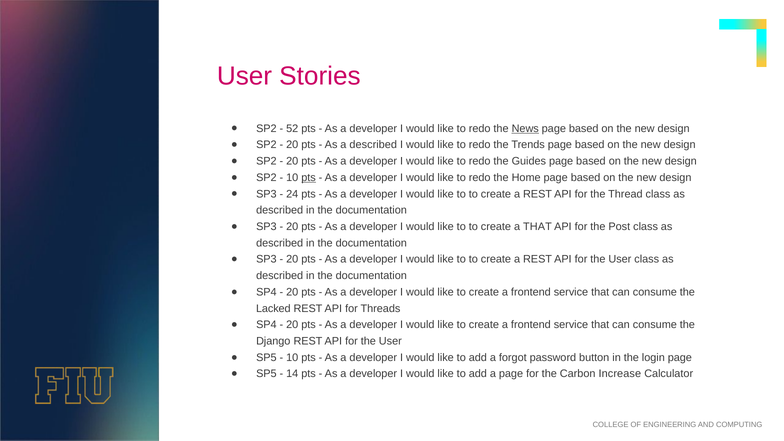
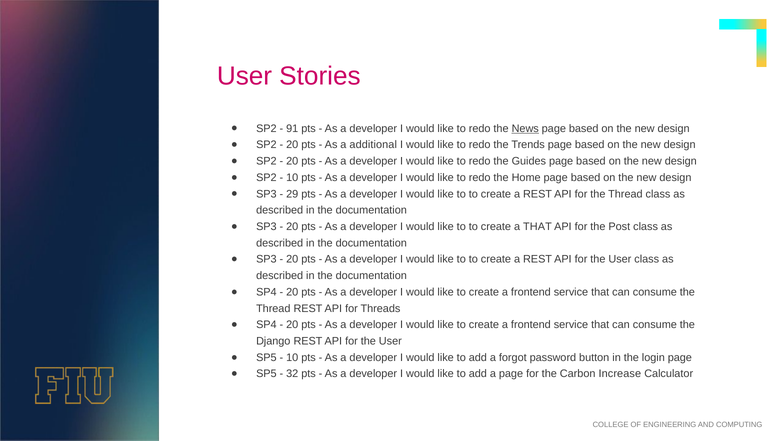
52: 52 -> 91
a described: described -> additional
pts at (309, 178) underline: present -> none
24: 24 -> 29
Lacked at (273, 308): Lacked -> Thread
14: 14 -> 32
